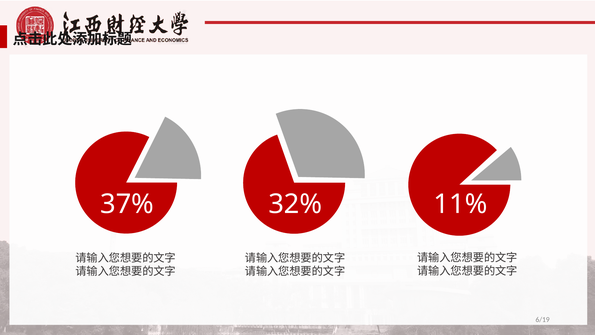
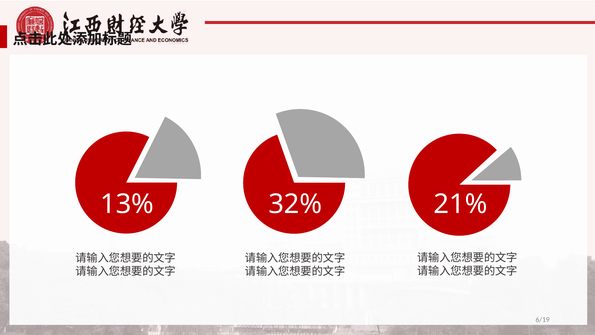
37%: 37% -> 13%
11%: 11% -> 21%
